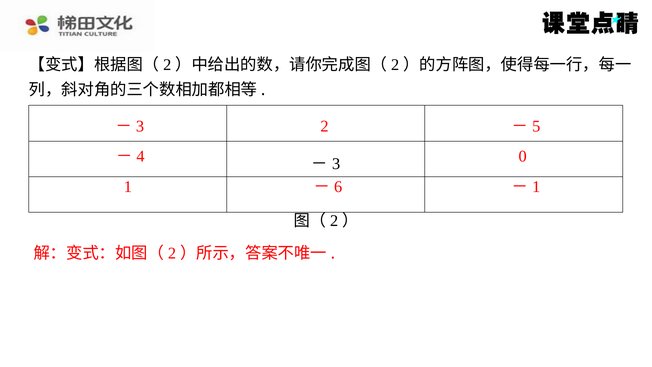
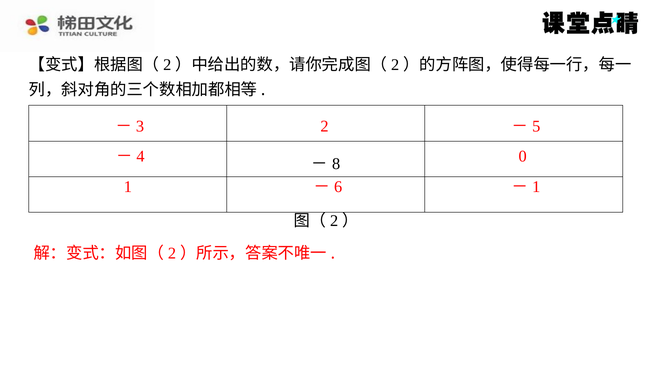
3: 3 -> 8
